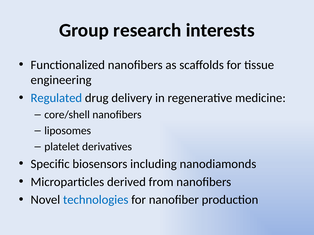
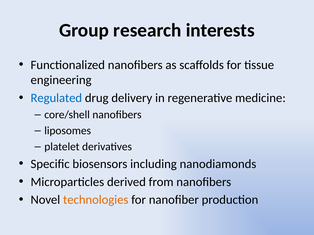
technologies colour: blue -> orange
